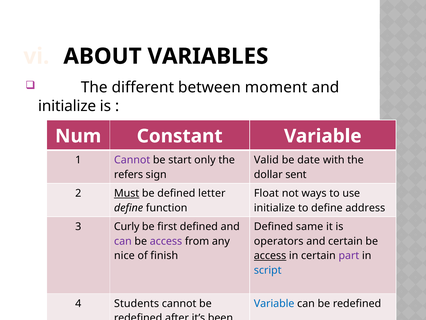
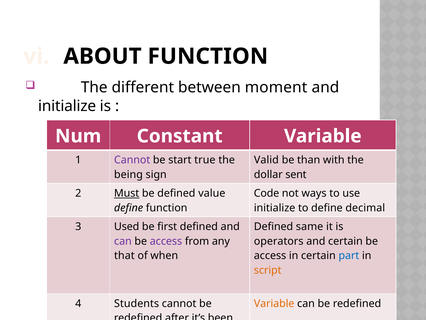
ABOUT VARIABLES: VARIABLES -> FUNCTION
only: only -> true
date: date -> than
refers: refers -> being
letter: letter -> value
Float: Float -> Code
address: address -> decimal
Curly: Curly -> Used
nice: nice -> that
finish: finish -> when
access at (270, 255) underline: present -> none
part colour: purple -> blue
script colour: blue -> orange
Variable at (274, 303) colour: blue -> orange
